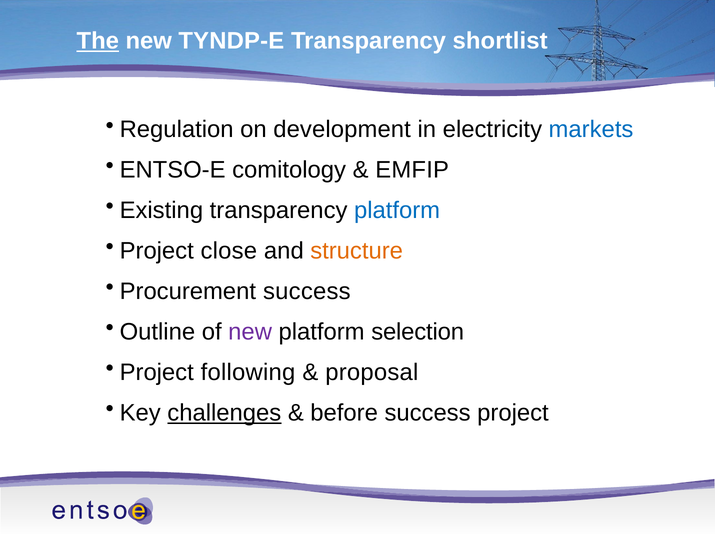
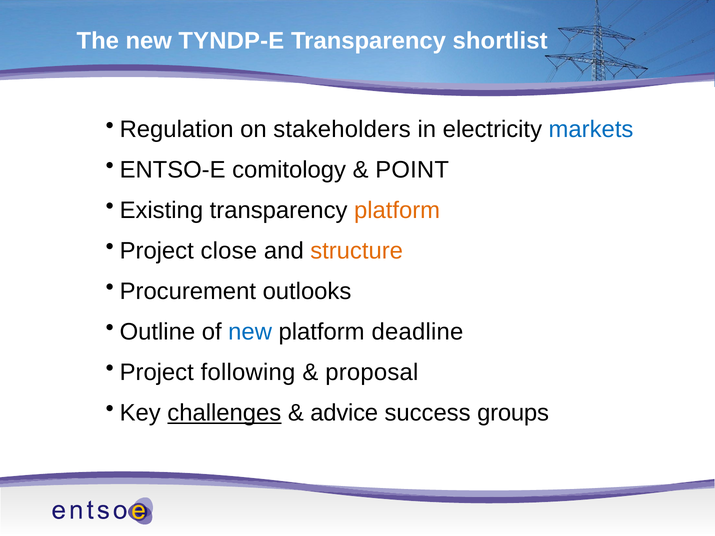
The underline: present -> none
development: development -> stakeholders
EMFIP: EMFIP -> POINT
platform at (397, 211) colour: blue -> orange
Procurement success: success -> outlooks
new at (250, 332) colour: purple -> blue
selection: selection -> deadline
before: before -> advice
success project: project -> groups
